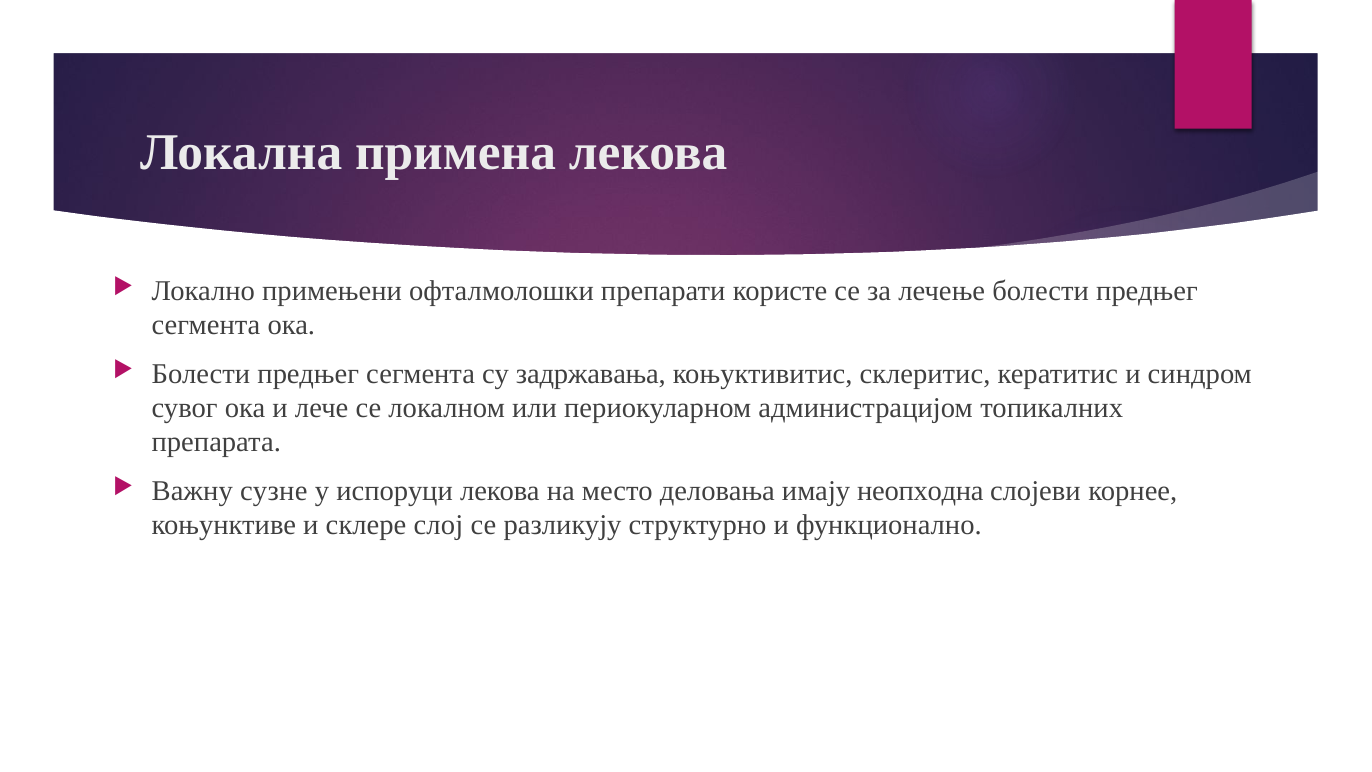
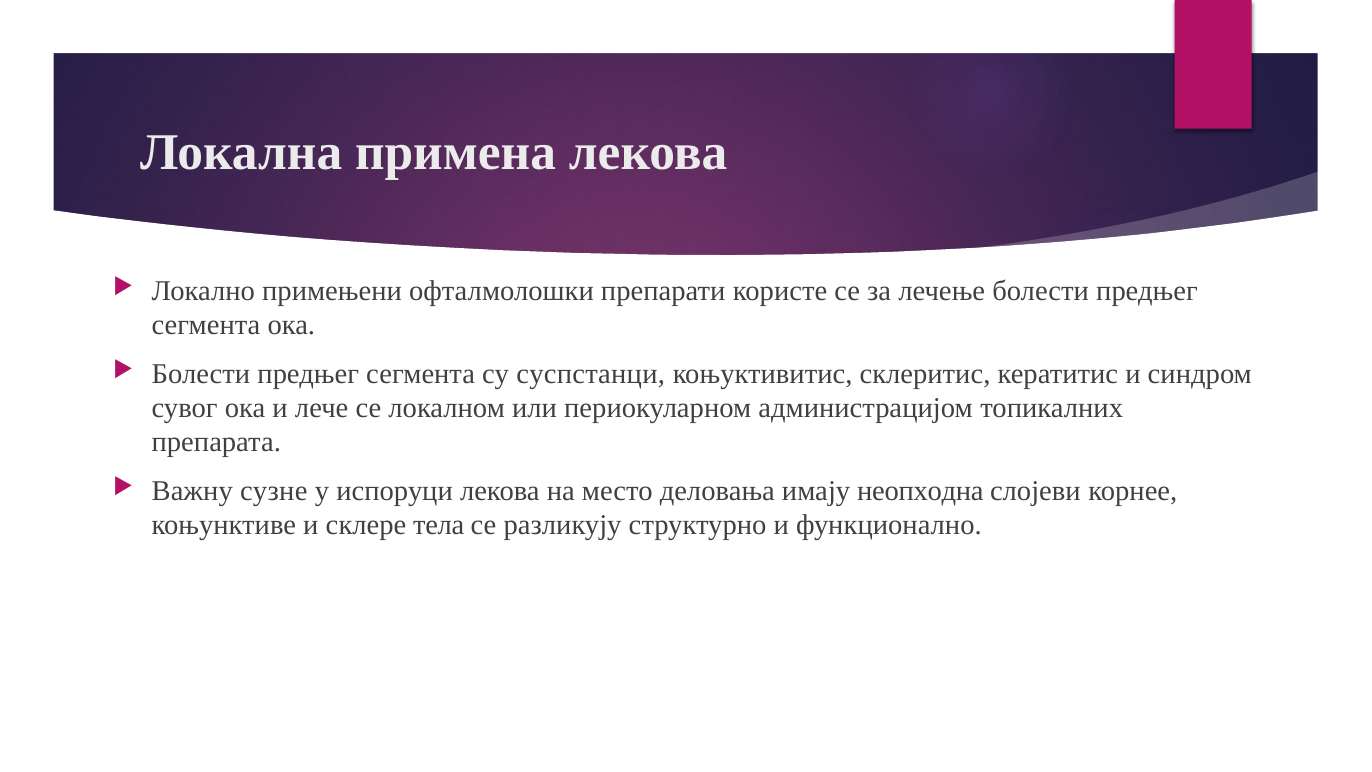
задржавања: задржавања -> суспстанци
слој: слој -> тела
